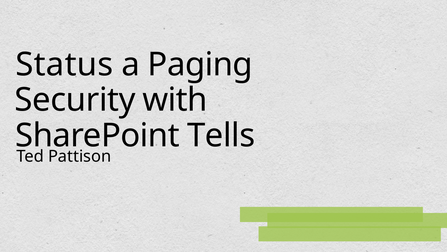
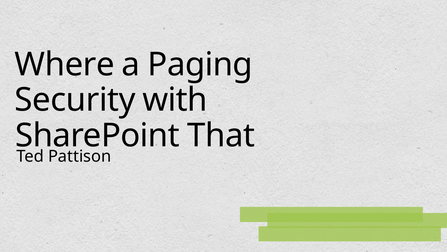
Status: Status -> Where
Tells: Tells -> That
